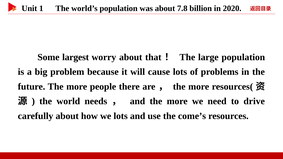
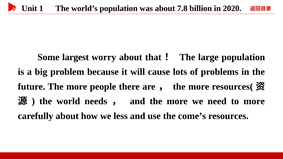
to drive: drive -> more
we lots: lots -> less
